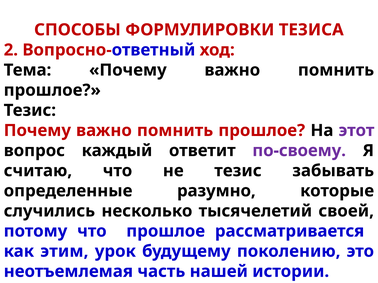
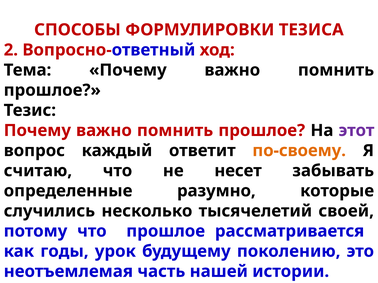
по-своему colour: purple -> orange
не тезис: тезис -> несет
этим: этим -> годы
